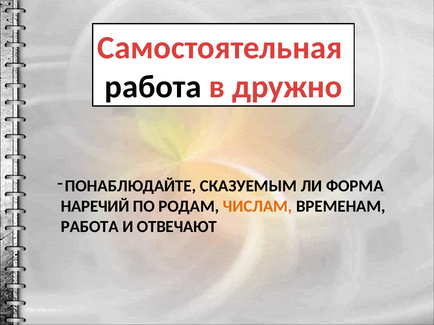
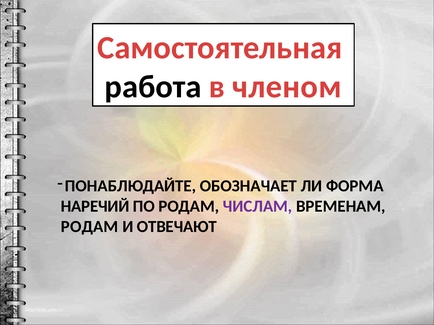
дружно: дружно -> членом
СКАЗУЕМЫМ: СКАЗУЕМЫМ -> ОБОЗНАЧАЕТ
ЧИСЛАМ colour: orange -> purple
РАБОТА at (90, 227): РАБОТА -> РОДАМ
